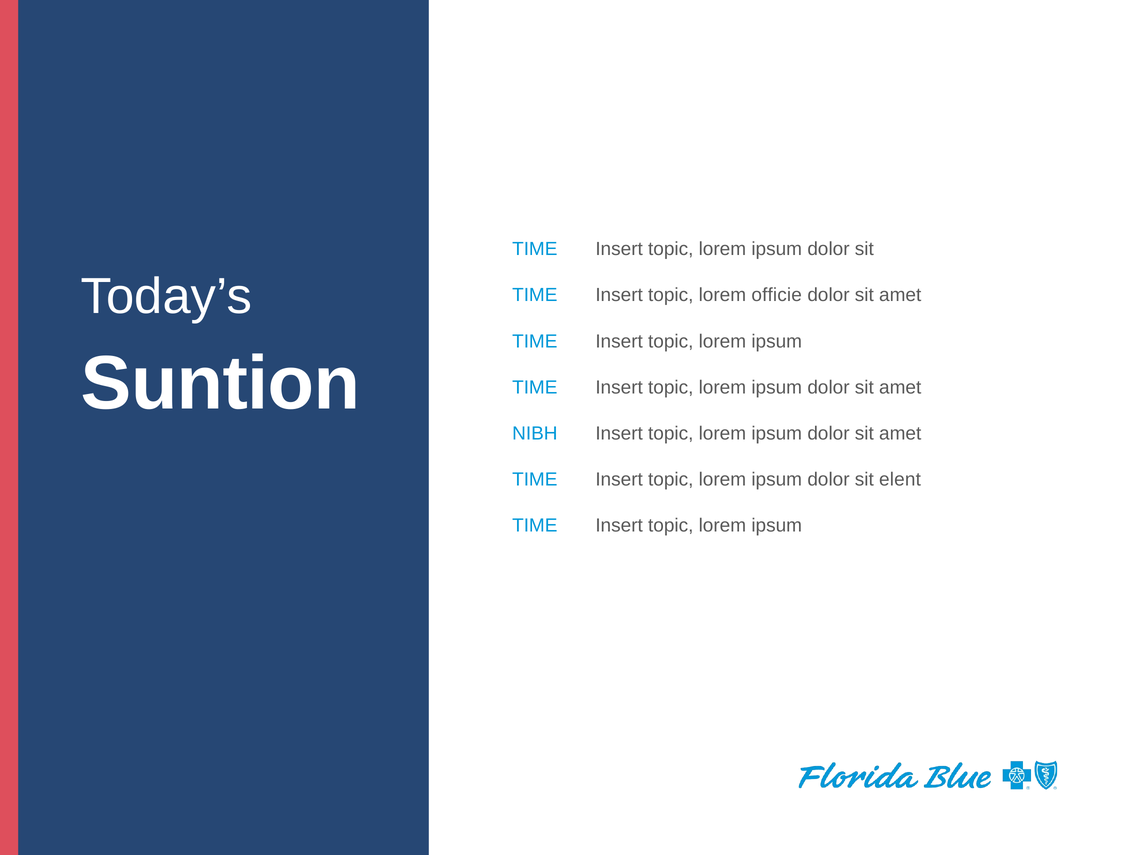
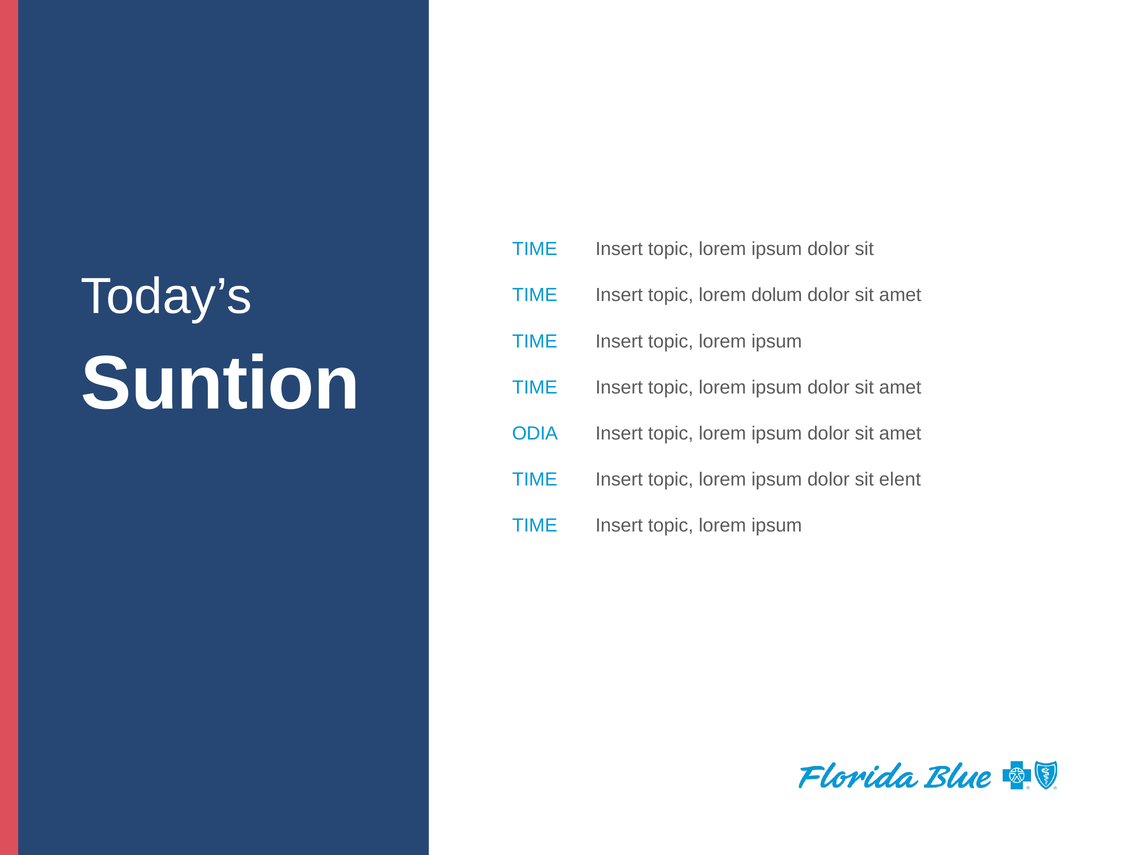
officie: officie -> dolum
NIBH: NIBH -> ODIA
